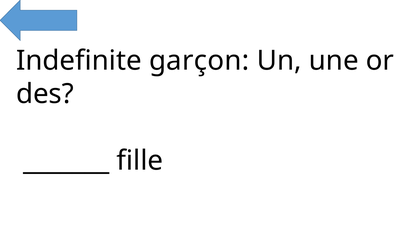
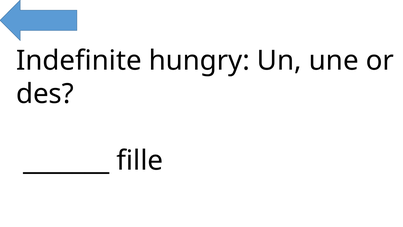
garçon: garçon -> hungry
